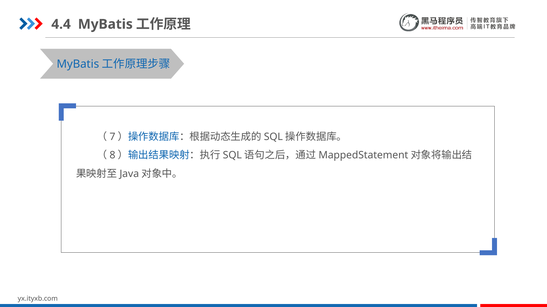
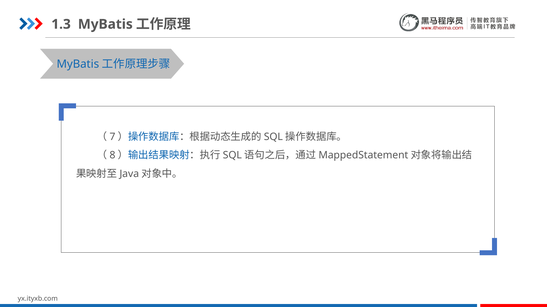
4.4: 4.4 -> 1.3
